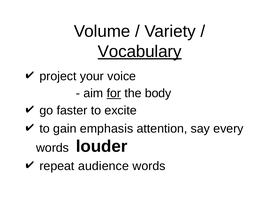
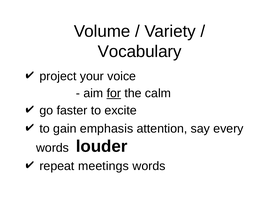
Vocabulary underline: present -> none
body: body -> calm
audience: audience -> meetings
